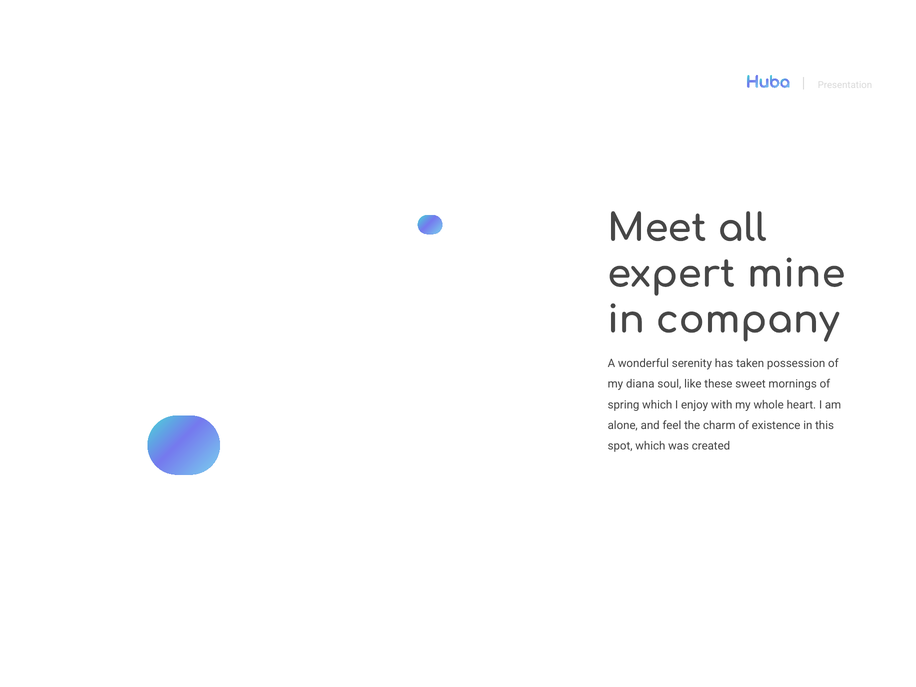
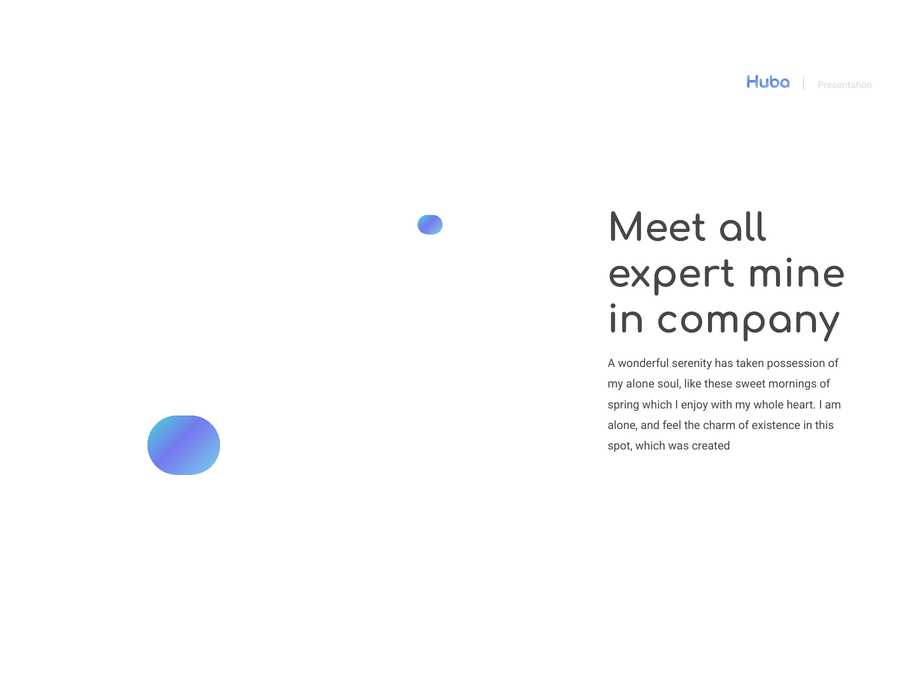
my diana: diana -> alone
